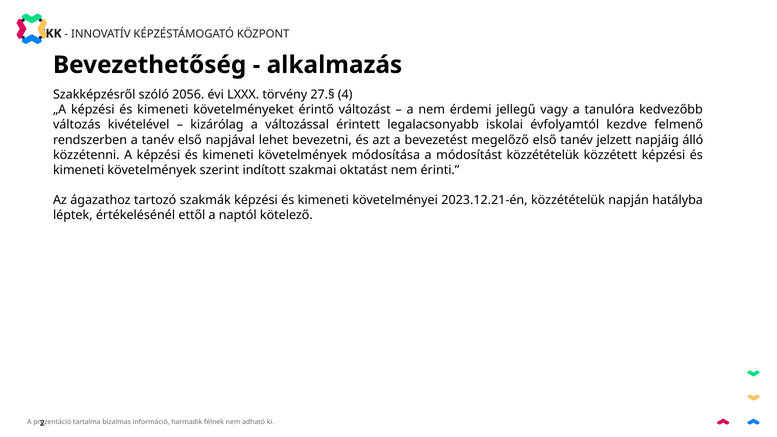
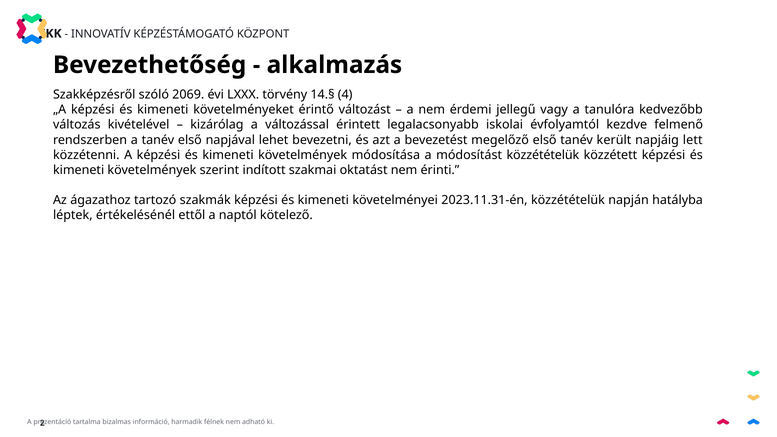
2056: 2056 -> 2069
27.§: 27.§ -> 14.§
jelzett: jelzett -> került
álló: álló -> lett
2023.12.21-én: 2023.12.21-én -> 2023.11.31-én
